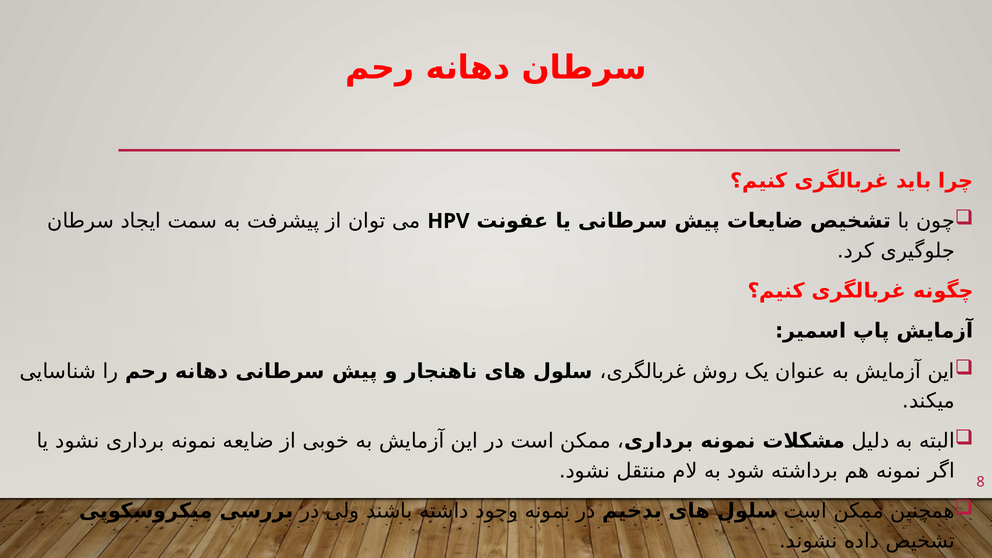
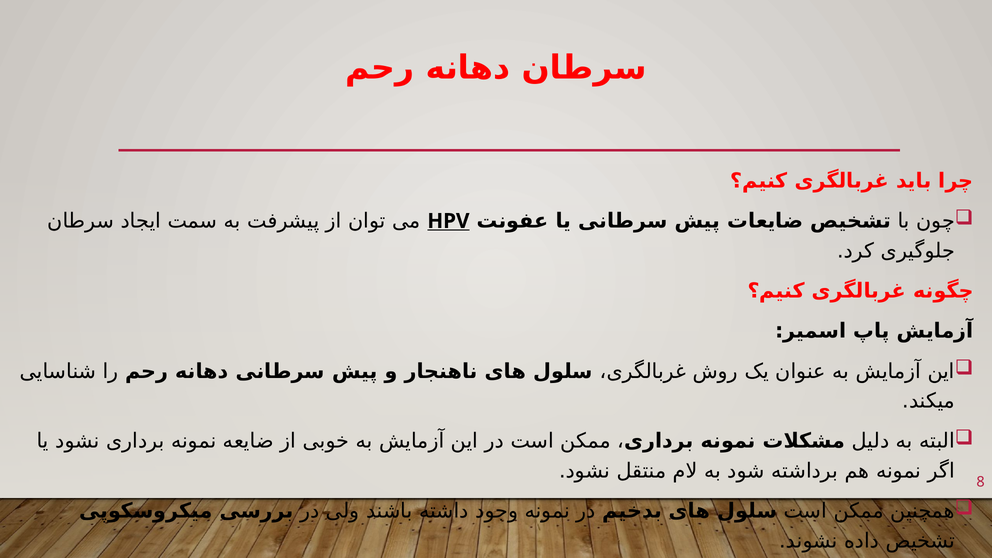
HPV underline: none -> present
